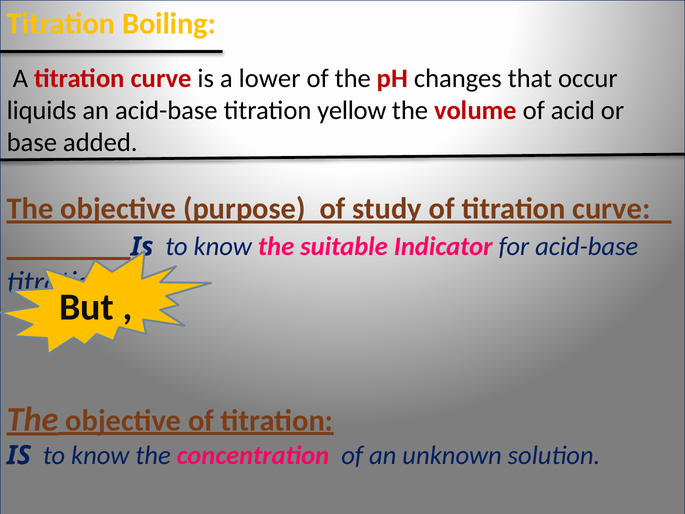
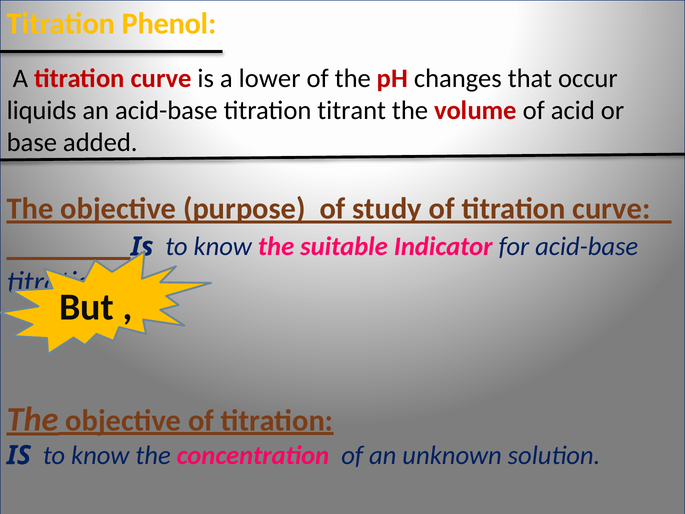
Boiling: Boiling -> Phenol
yellow: yellow -> titrant
